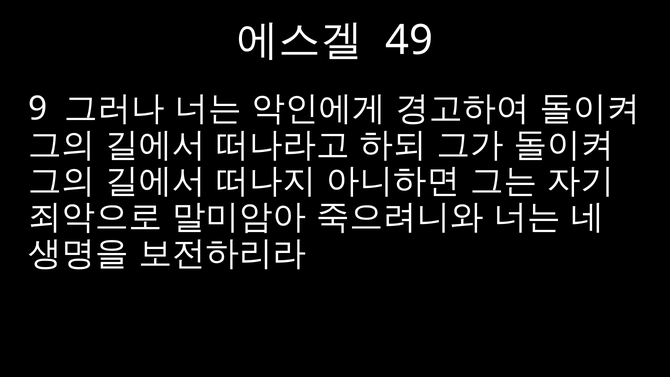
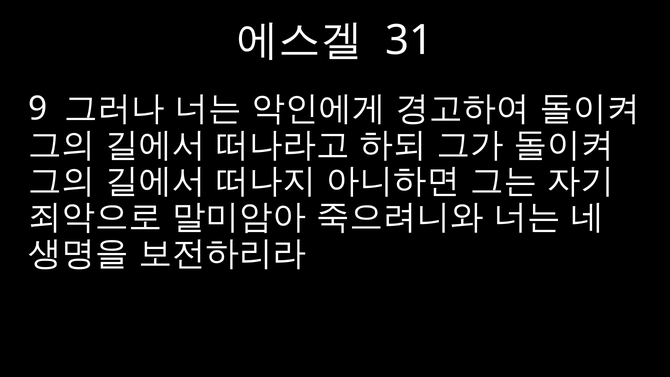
49: 49 -> 31
